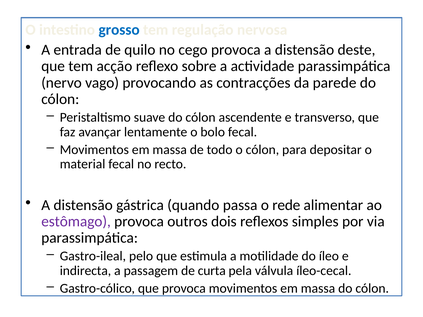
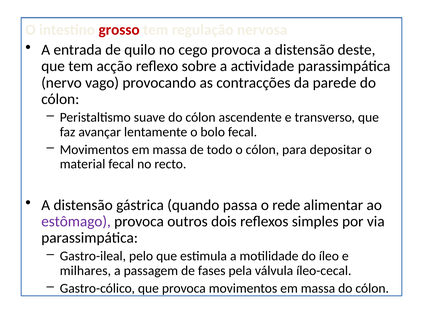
grosso colour: blue -> red
indirecta: indirecta -> milhares
curta: curta -> fases
